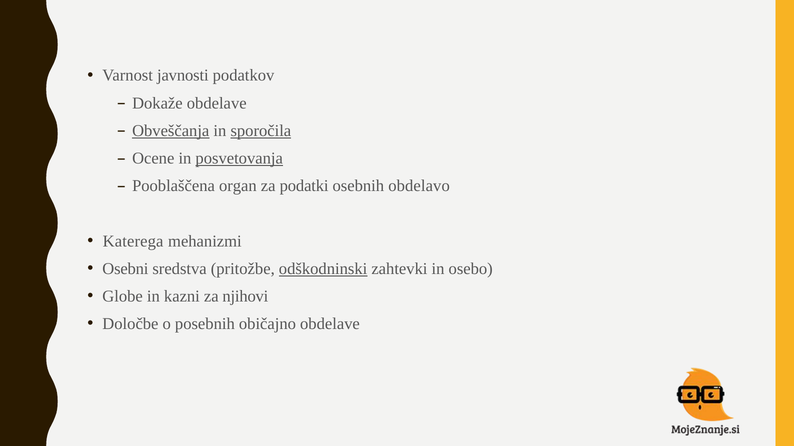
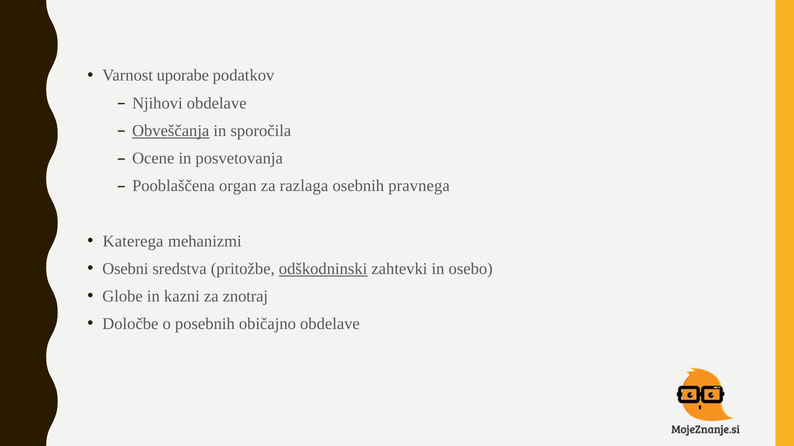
javnosti: javnosti -> uporabe
Dokaže: Dokaže -> Njihovi
sporočila underline: present -> none
posvetovanja underline: present -> none
podatki: podatki -> razlaga
obdelavo: obdelavo -> pravnega
njihovi: njihovi -> znotraj
